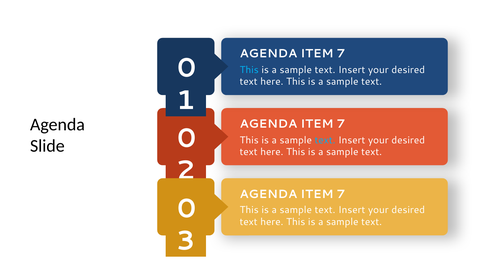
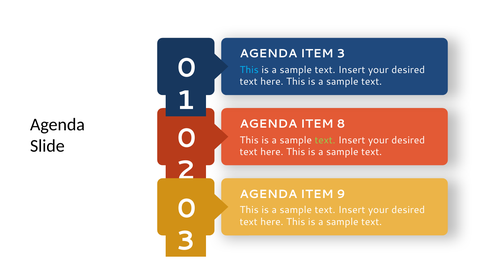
7 at (341, 54): 7 -> 3
7 at (341, 124): 7 -> 8
text at (325, 140) colour: light blue -> light green
7 at (341, 194): 7 -> 9
